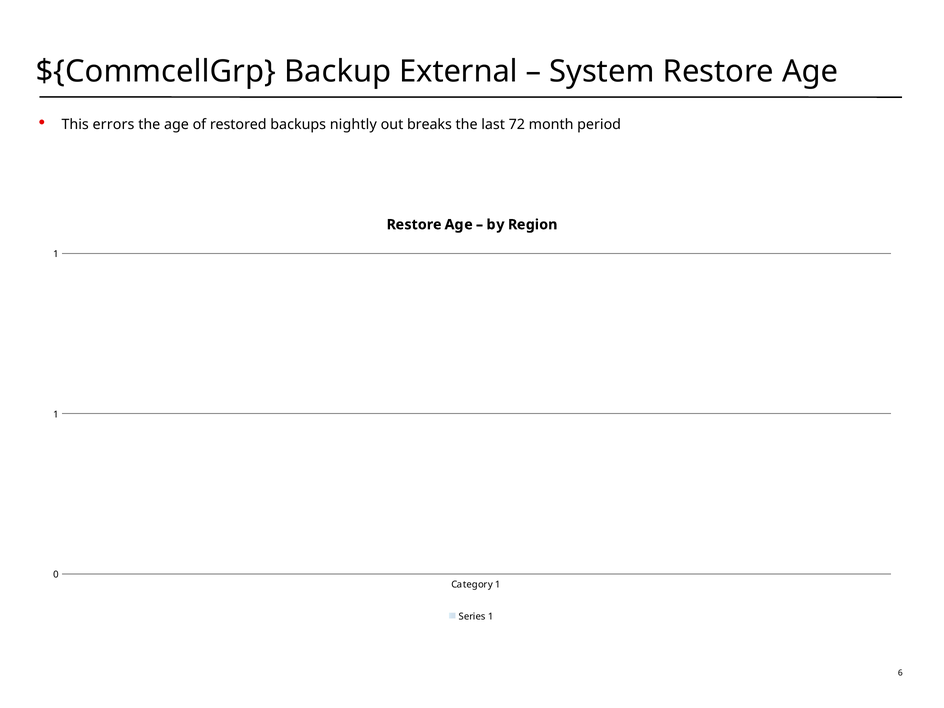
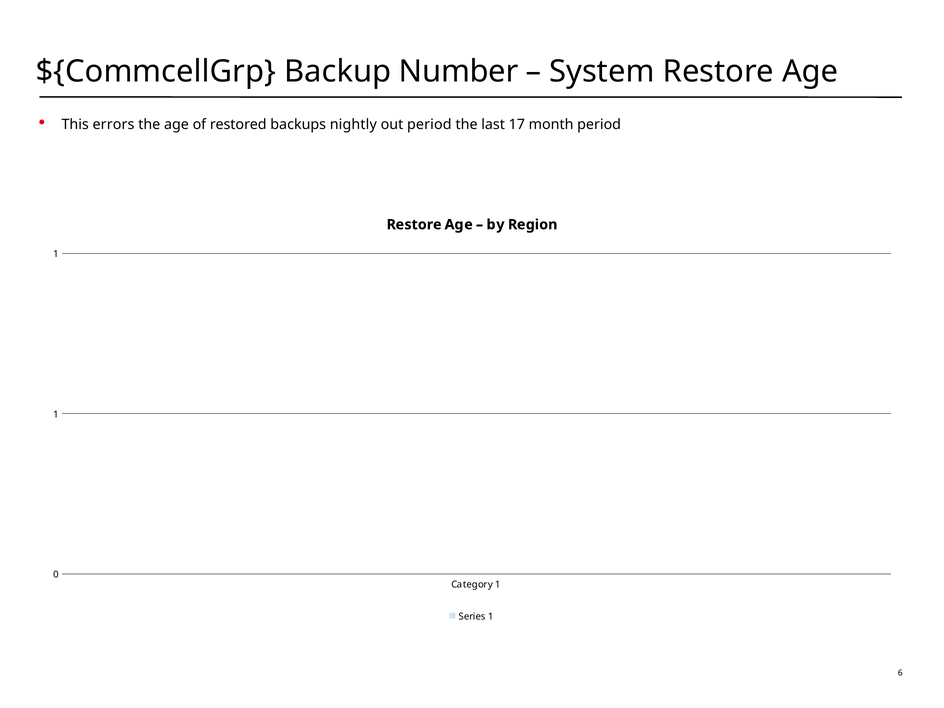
External: External -> Number
out breaks: breaks -> period
72: 72 -> 17
